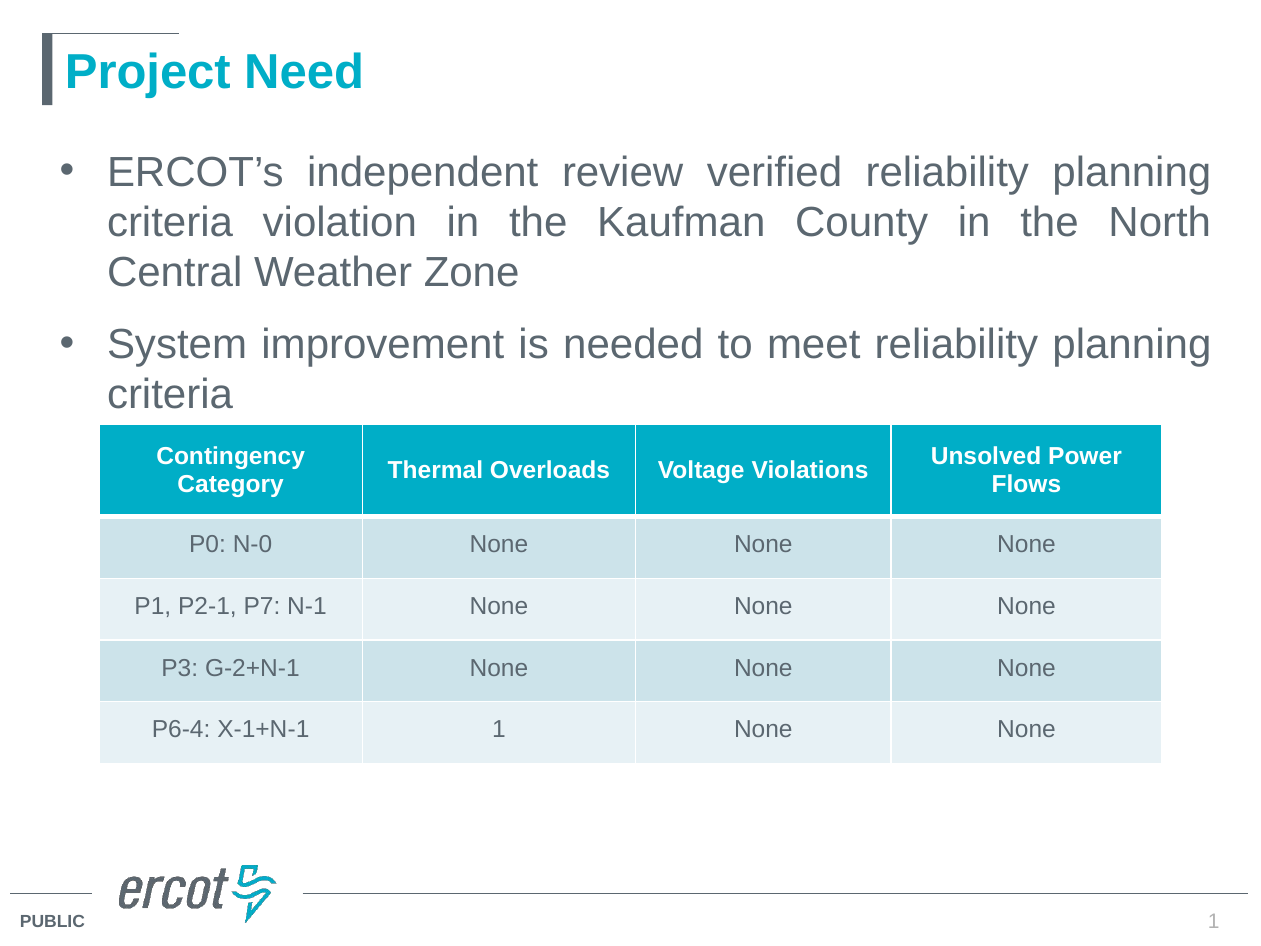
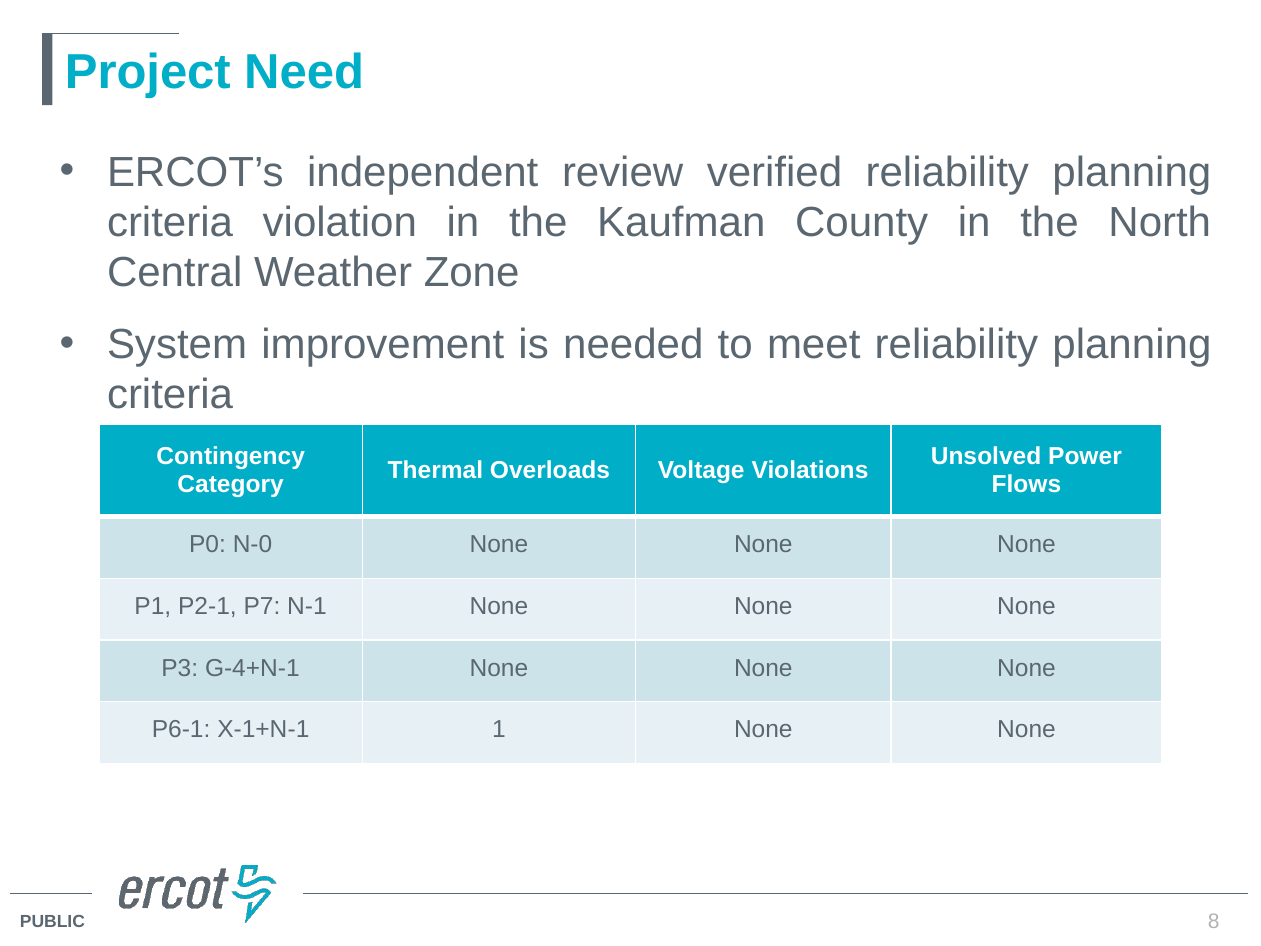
G-2+N-1: G-2+N-1 -> G-4+N-1
P6-4: P6-4 -> P6-1
1 at (1214, 921): 1 -> 8
